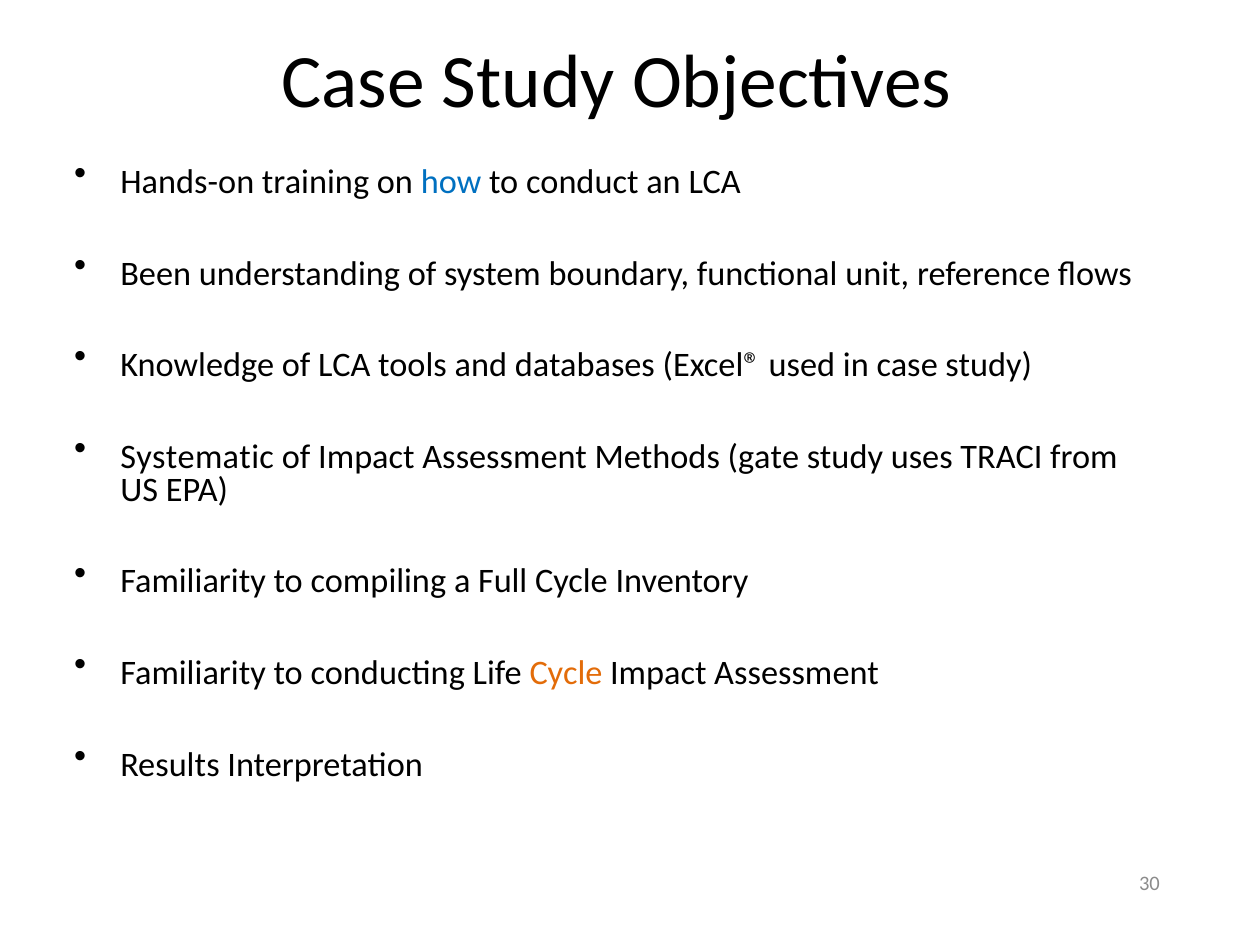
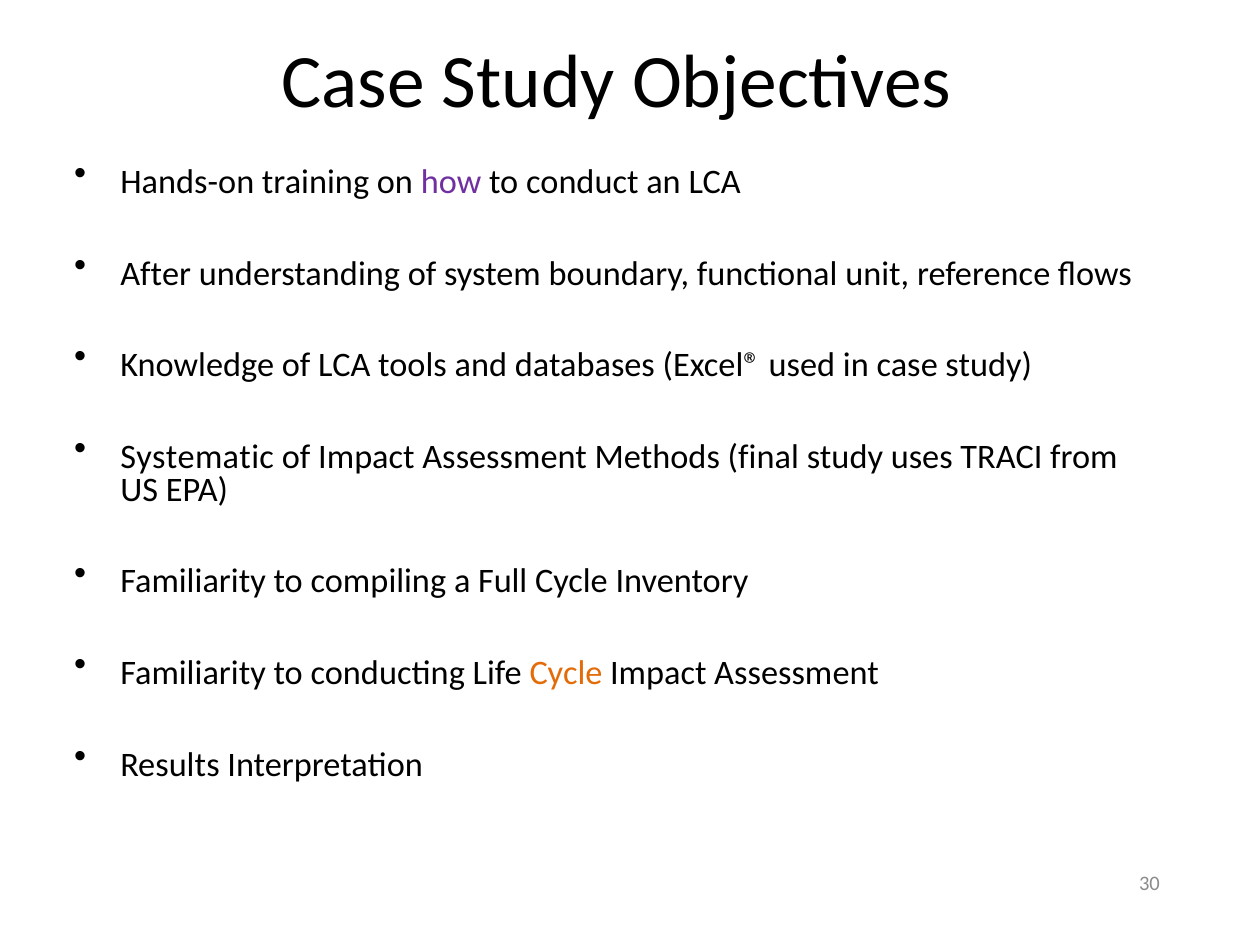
how colour: blue -> purple
Been: Been -> After
gate: gate -> final
